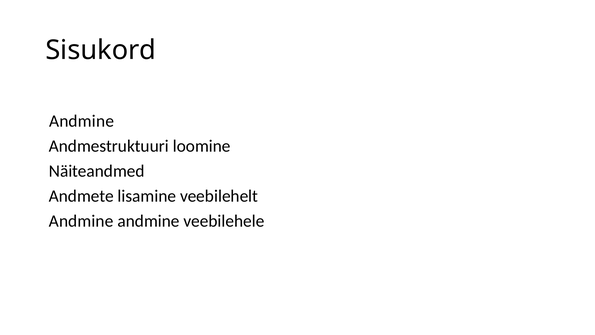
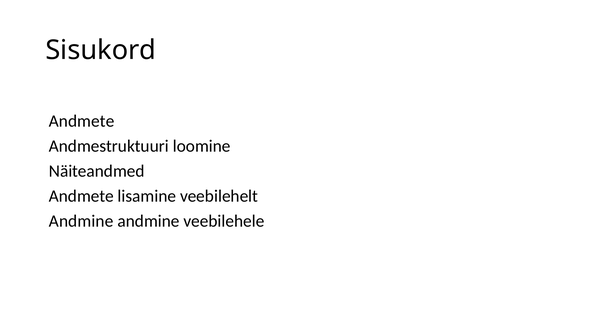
Andmine at (82, 121): Andmine -> Andmete
